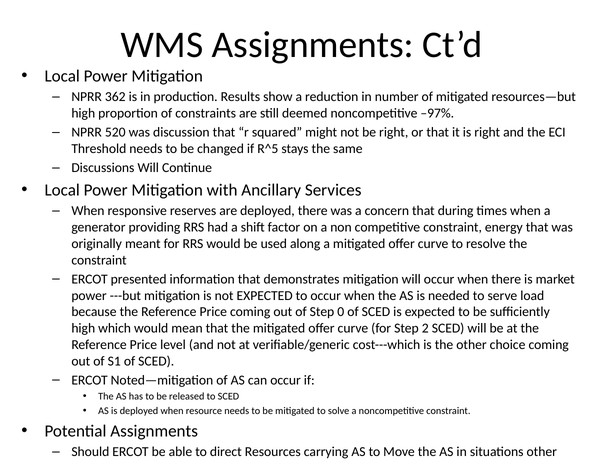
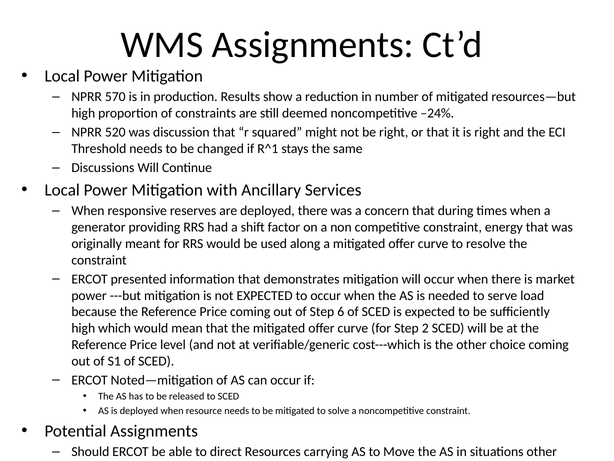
362: 362 -> 570
–97%: –97% -> –24%
R^5: R^5 -> R^1
0: 0 -> 6
